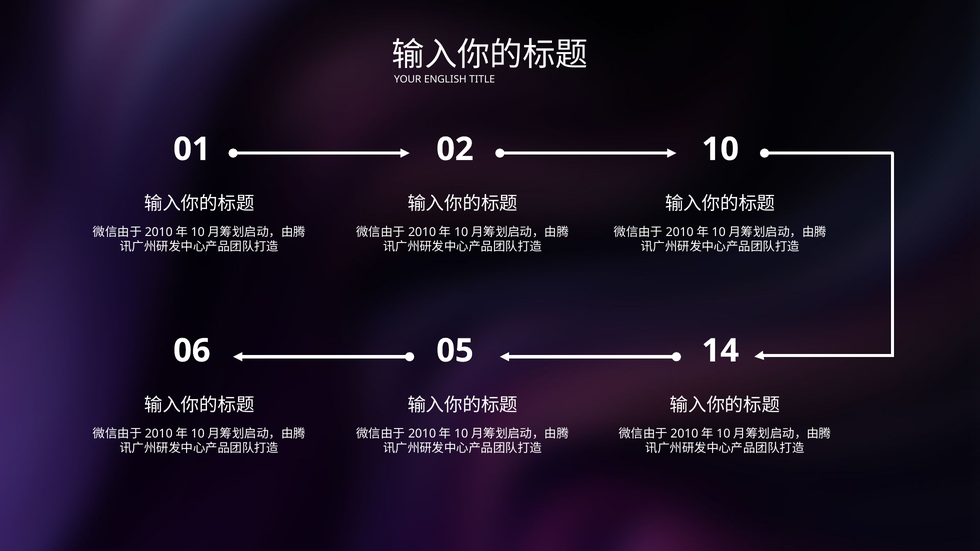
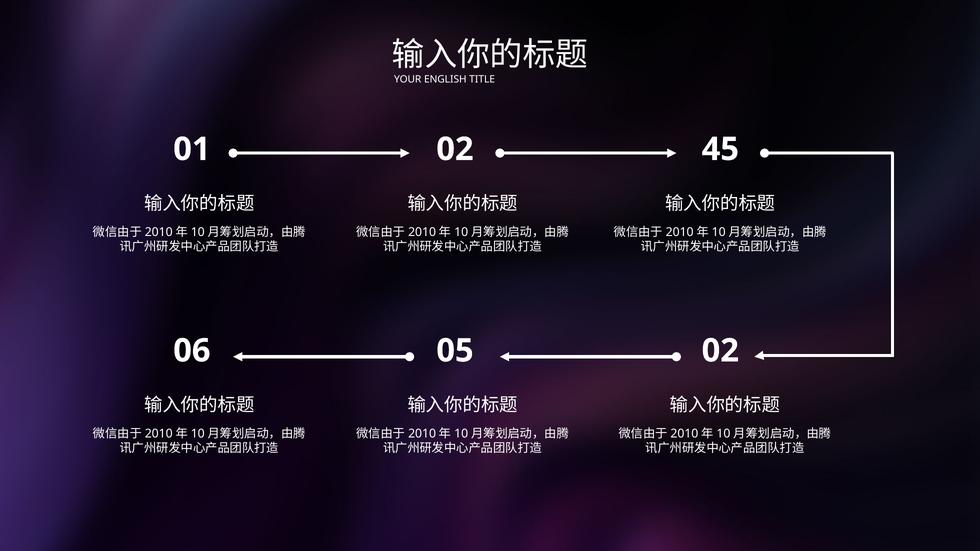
10: 10 -> 45
05 14: 14 -> 02
